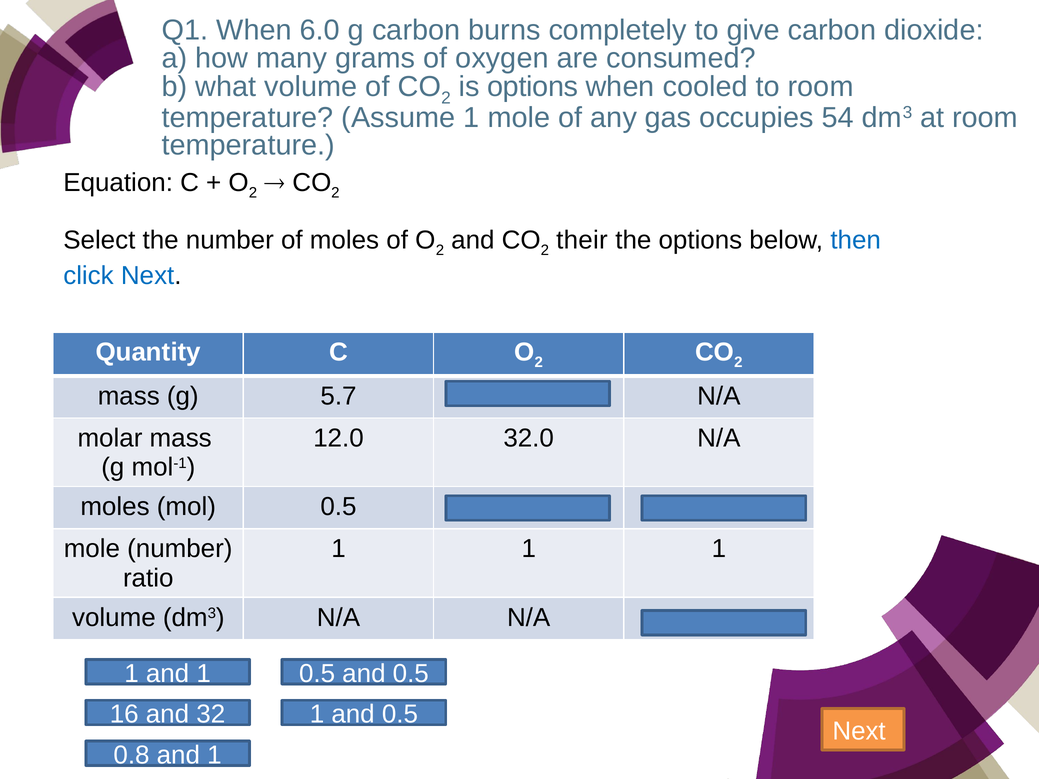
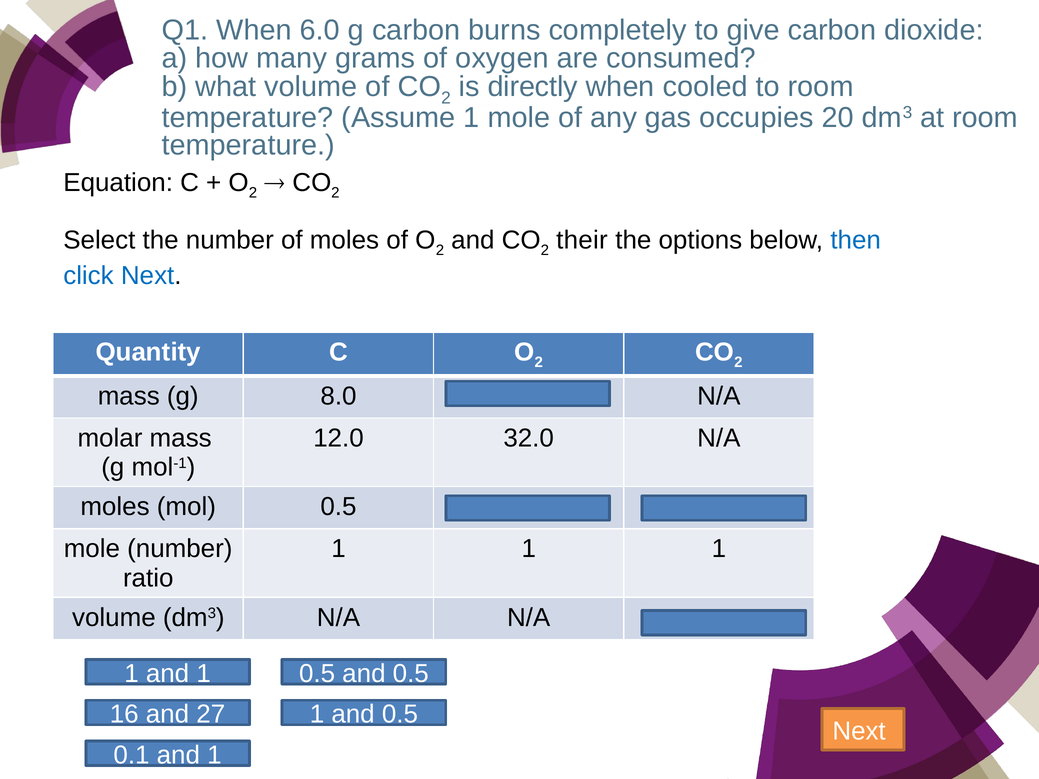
is options: options -> directly
54: 54 -> 20
5.7: 5.7 -> 8.0
32: 32 -> 27
0.8: 0.8 -> 0.1
